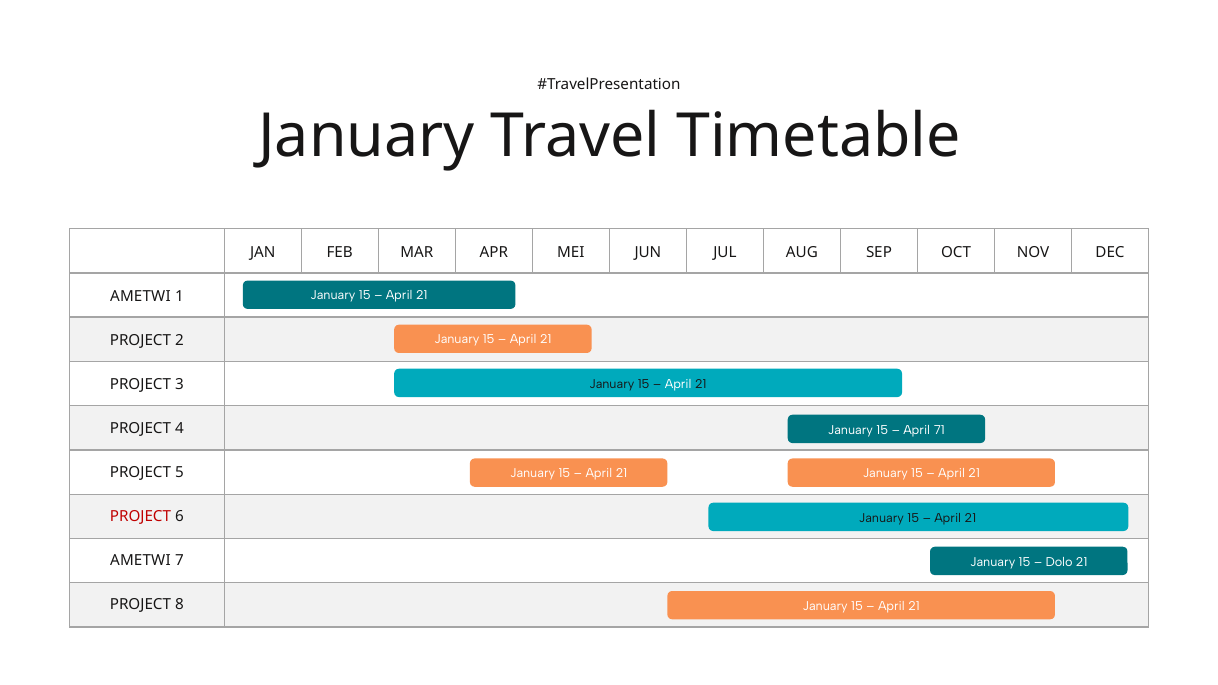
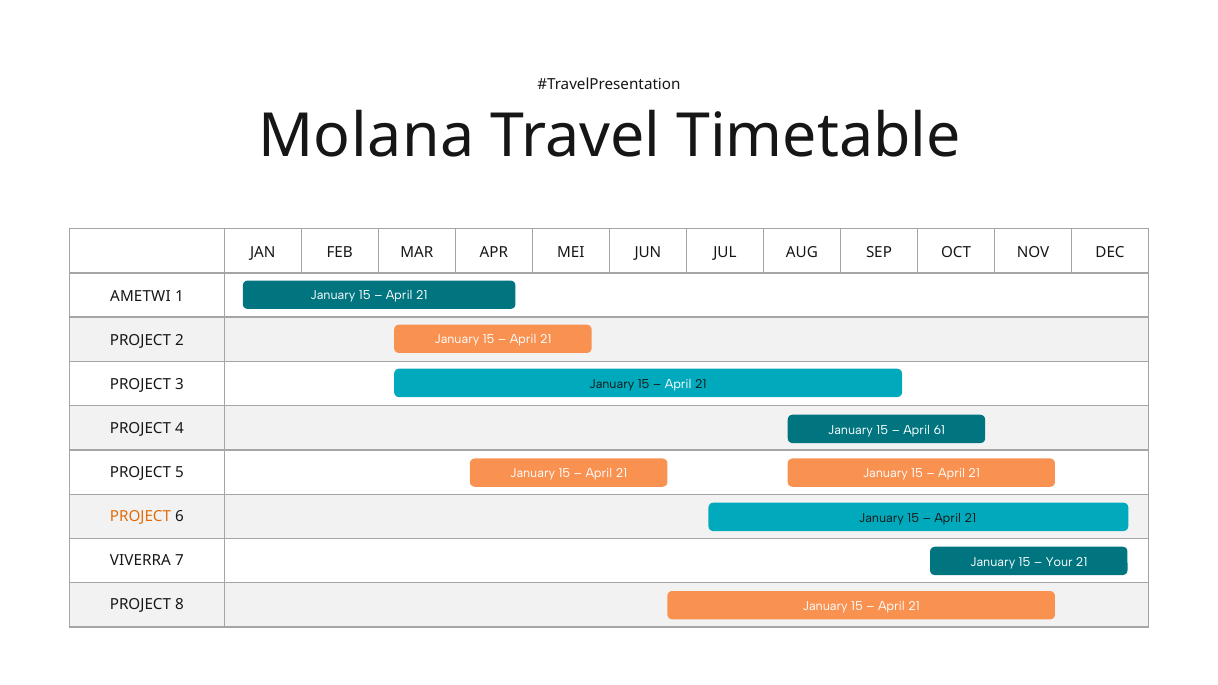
January at (367, 136): January -> Molana
71: 71 -> 61
PROJECT at (140, 516) colour: red -> orange
AMETWI at (140, 561): AMETWI -> VIVERRA
Dolo: Dolo -> Your
